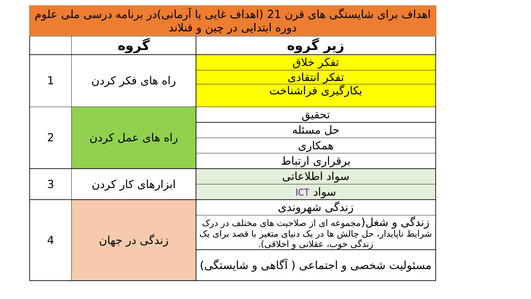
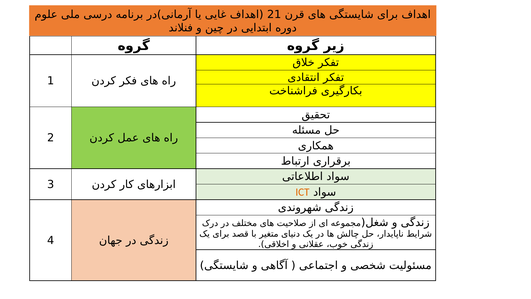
ICT colour: purple -> orange
